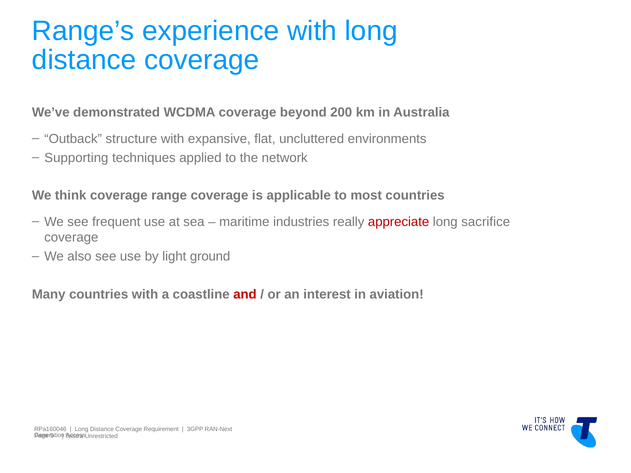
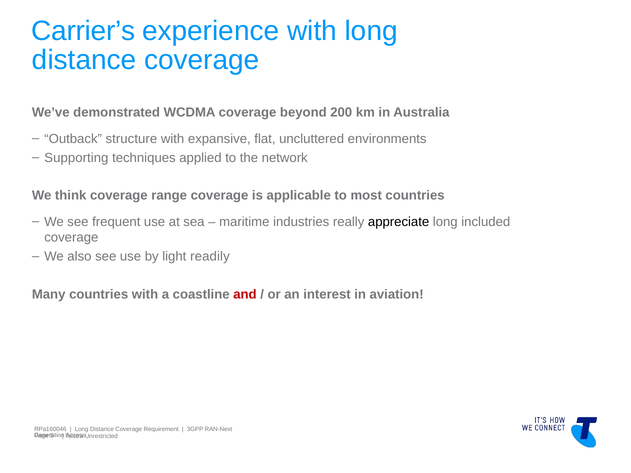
Range’s: Range’s -> Carrier’s
appreciate colour: red -> black
sacrifice: sacrifice -> included
ground: ground -> readily
